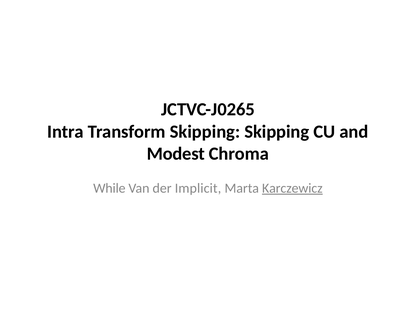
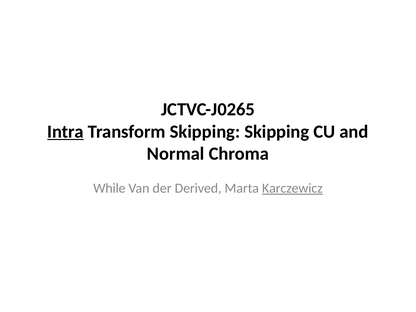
Intra underline: none -> present
Modest: Modest -> Normal
Implicit: Implicit -> Derived
